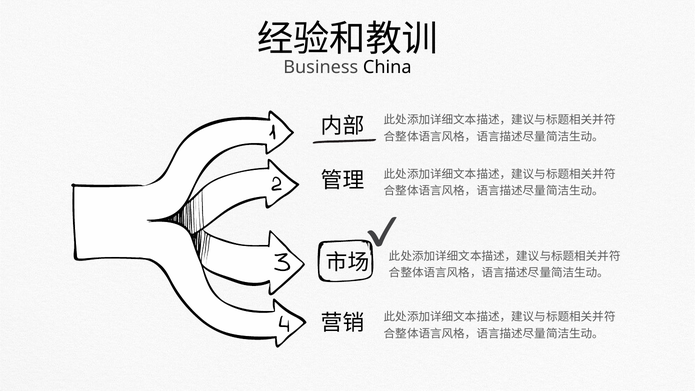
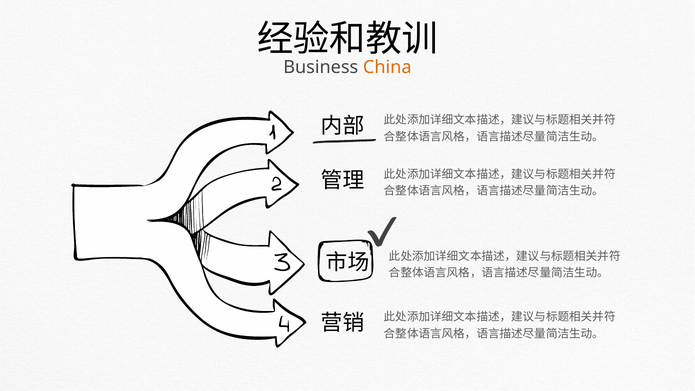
China colour: black -> orange
